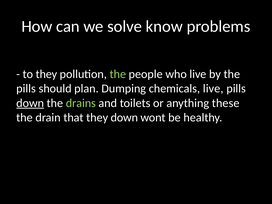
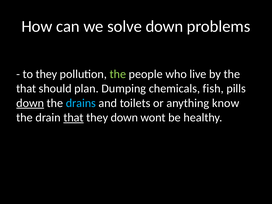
solve know: know -> down
pills at (26, 89): pills -> that
chemicals live: live -> fish
drains colour: light green -> light blue
these: these -> know
that at (74, 118) underline: none -> present
